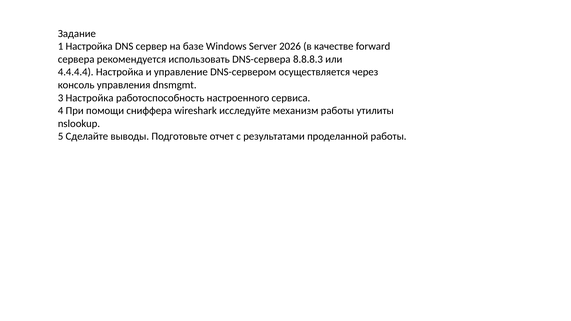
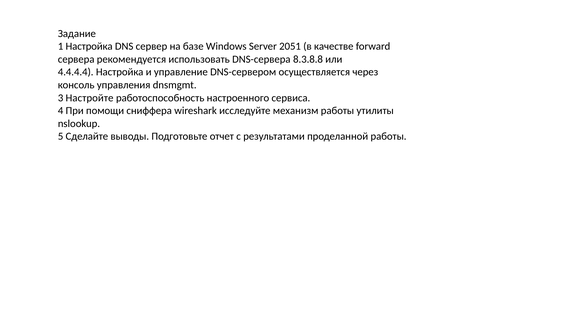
2026: 2026 -> 2051
8.8.8.3: 8.8.8.3 -> 8.3.8.8
3 Настройка: Настройка -> Настройте
